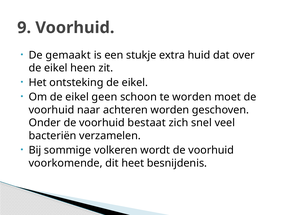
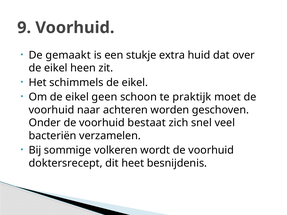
ontsteking: ontsteking -> schimmels
te worden: worden -> praktijk
voorkomende: voorkomende -> doktersrecept
